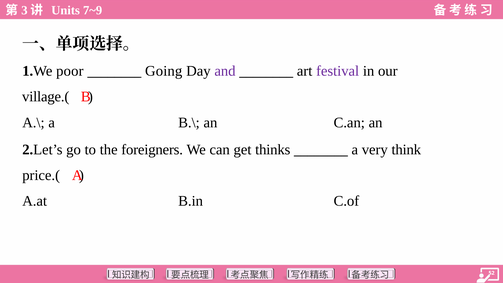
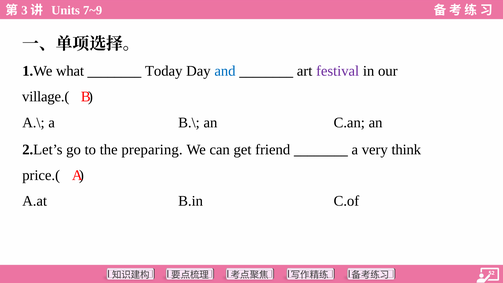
poor: poor -> what
Going: Going -> Today
and colour: purple -> blue
foreigners: foreigners -> preparing
thinks: thinks -> friend
